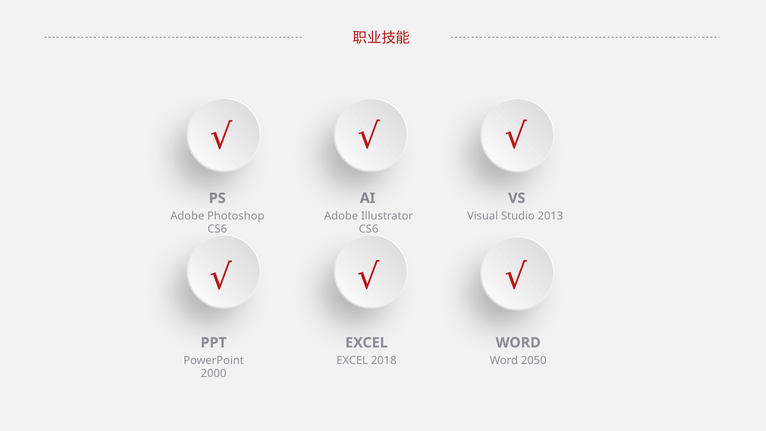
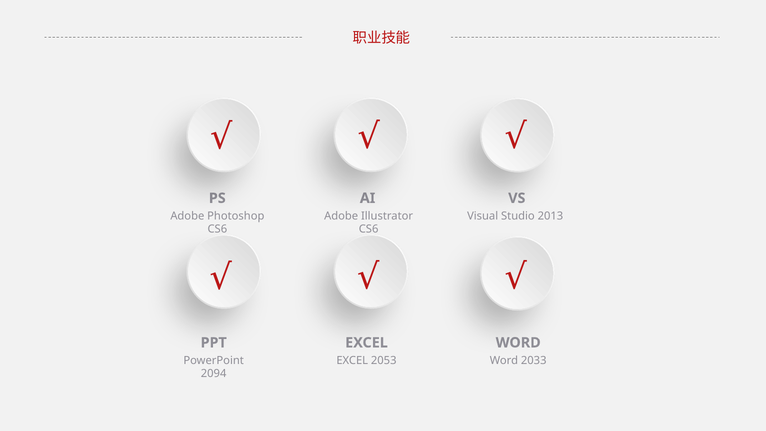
2018: 2018 -> 2053
2050: 2050 -> 2033
2000: 2000 -> 2094
